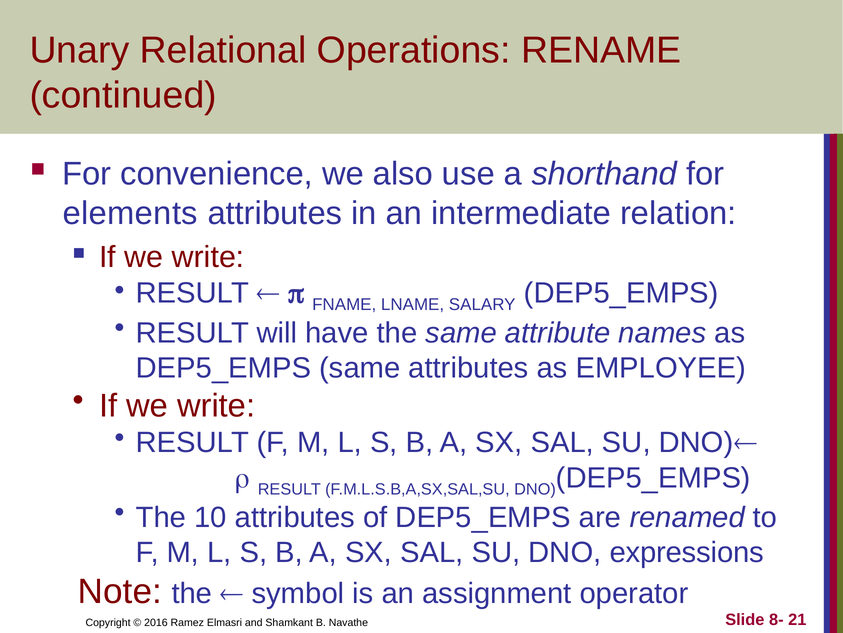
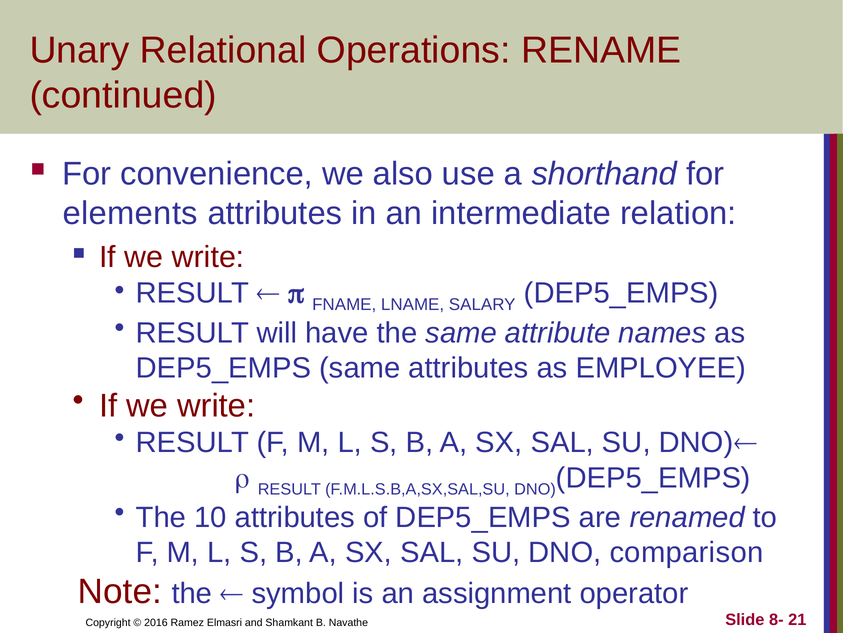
expressions: expressions -> comparison
